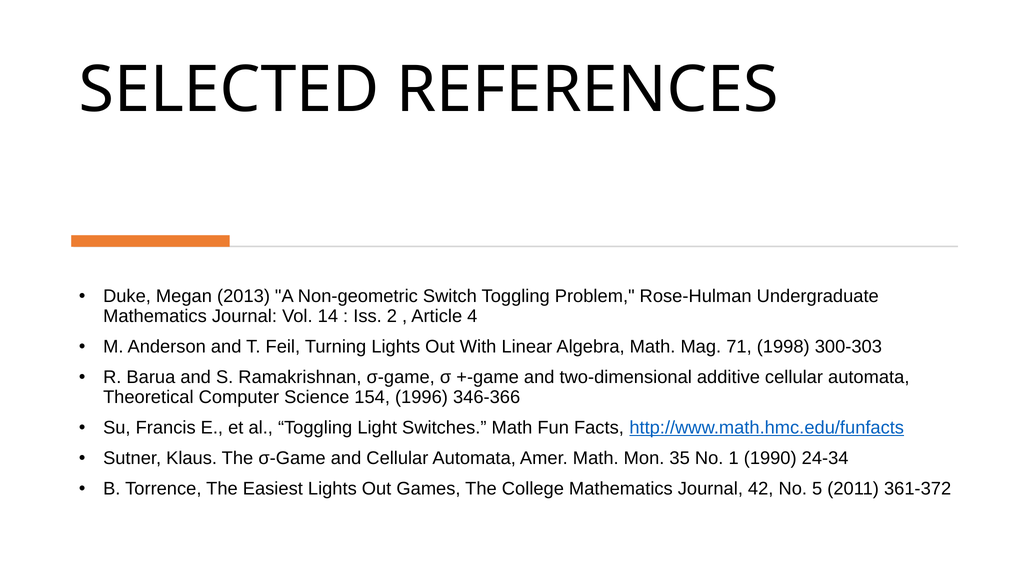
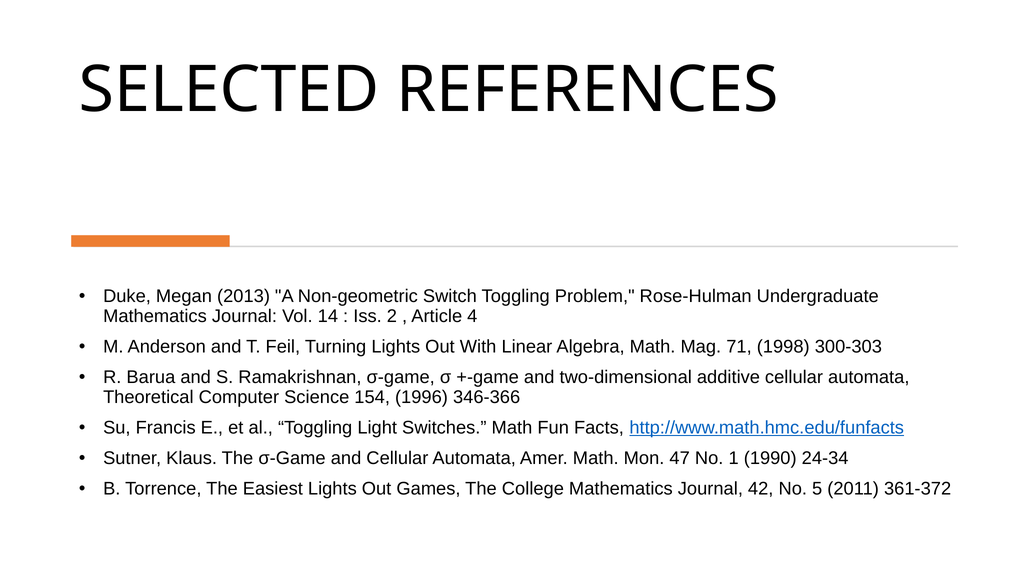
35: 35 -> 47
